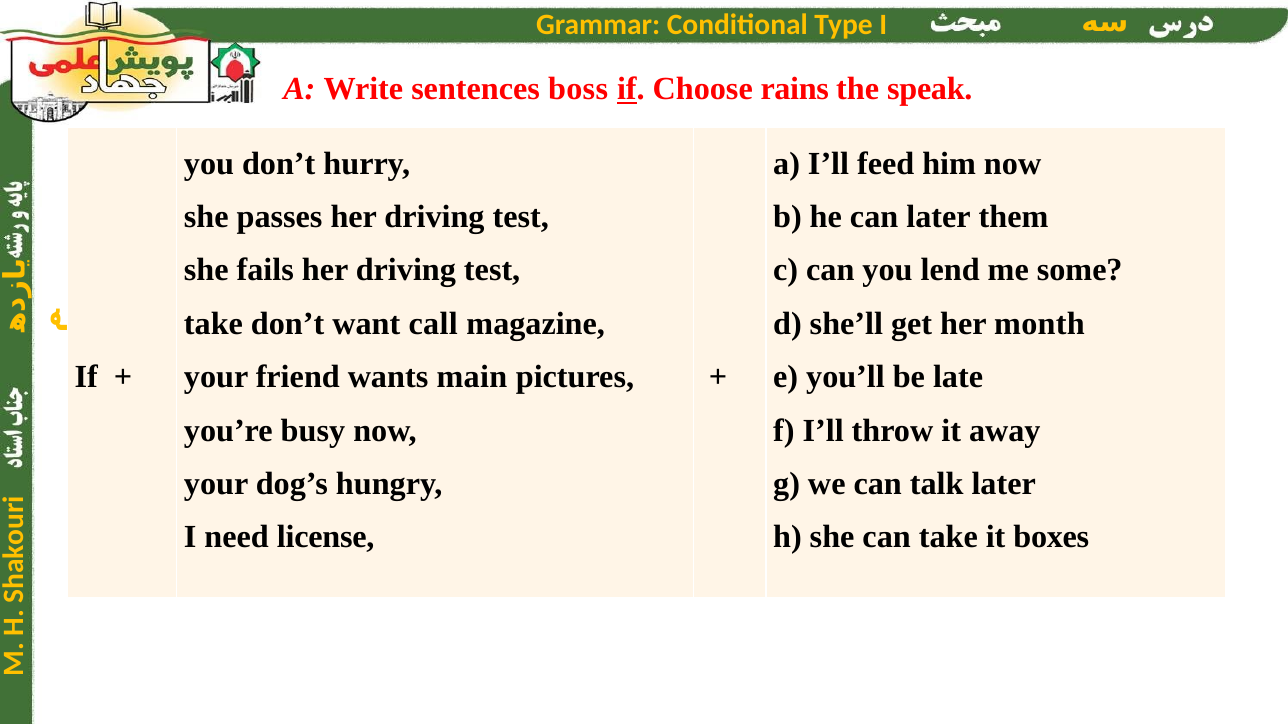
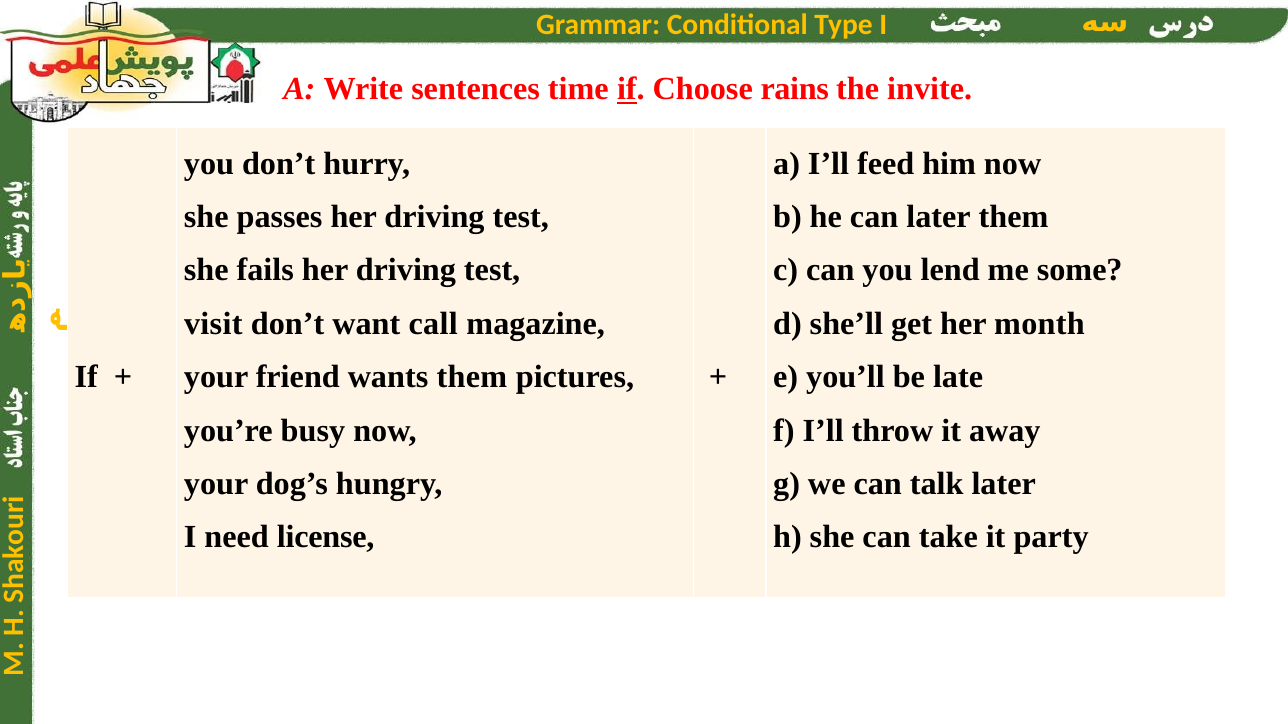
boss: boss -> time
speak: speak -> invite
take at (213, 324): take -> visit
wants main: main -> them
boxes: boxes -> party
